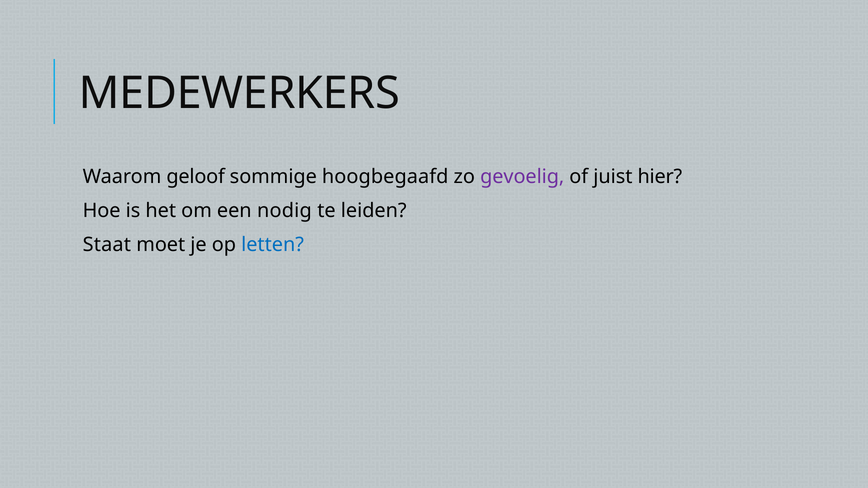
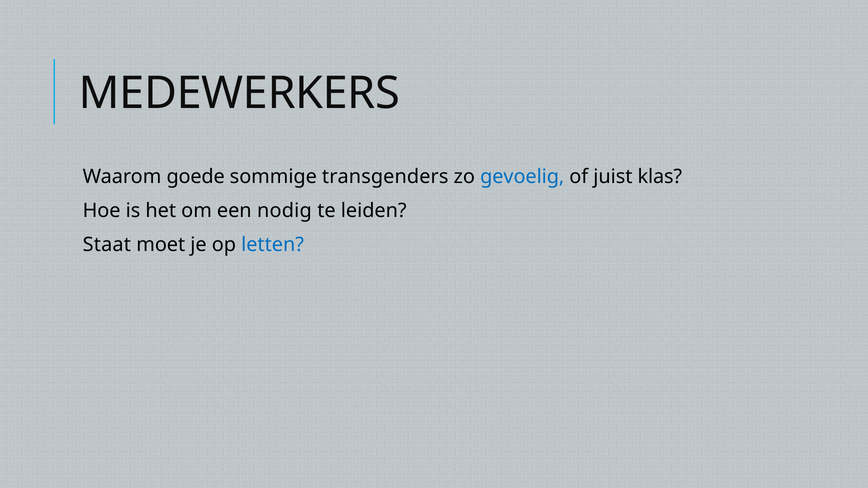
geloof: geloof -> goede
hoogbegaafd: hoogbegaafd -> transgenders
gevoelig colour: purple -> blue
hier: hier -> klas
